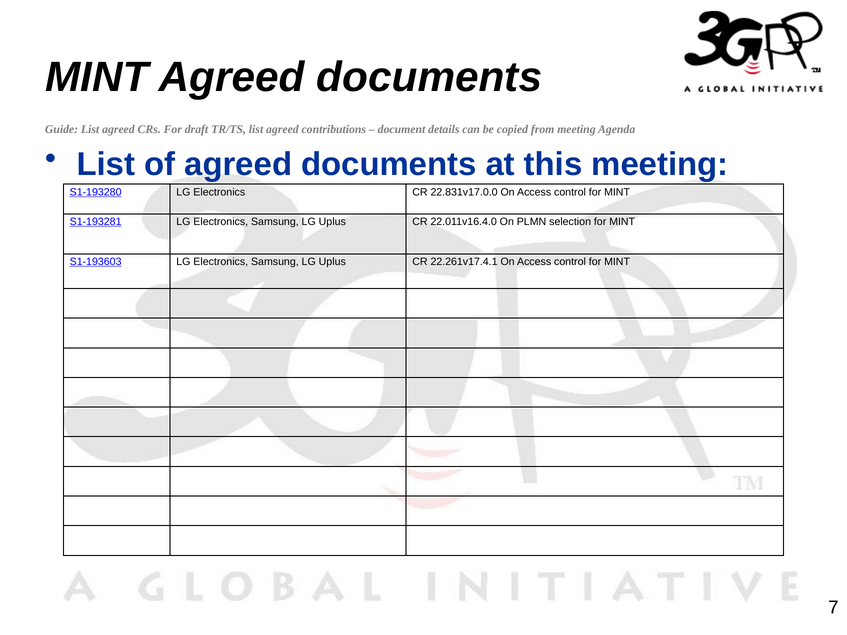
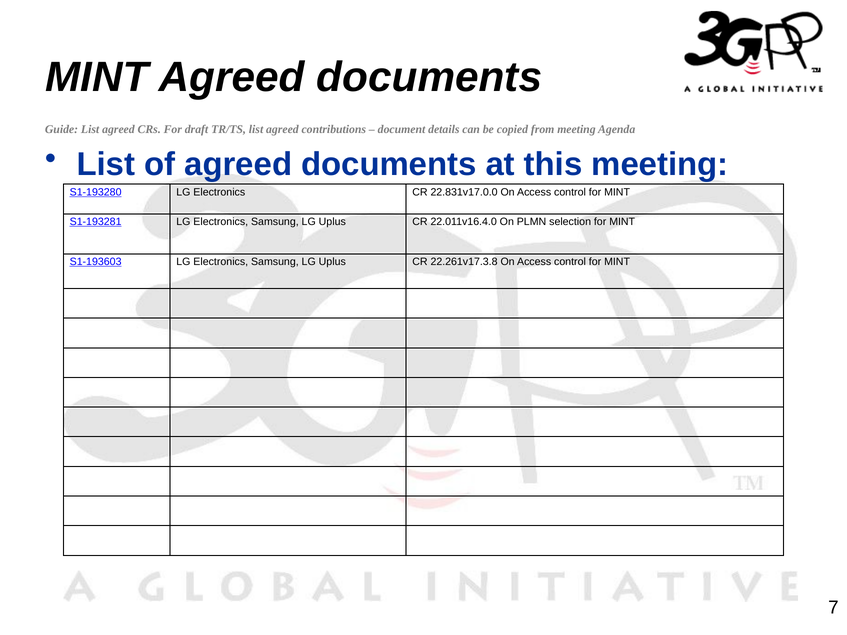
22.261v17.4.1: 22.261v17.4.1 -> 22.261v17.3.8
